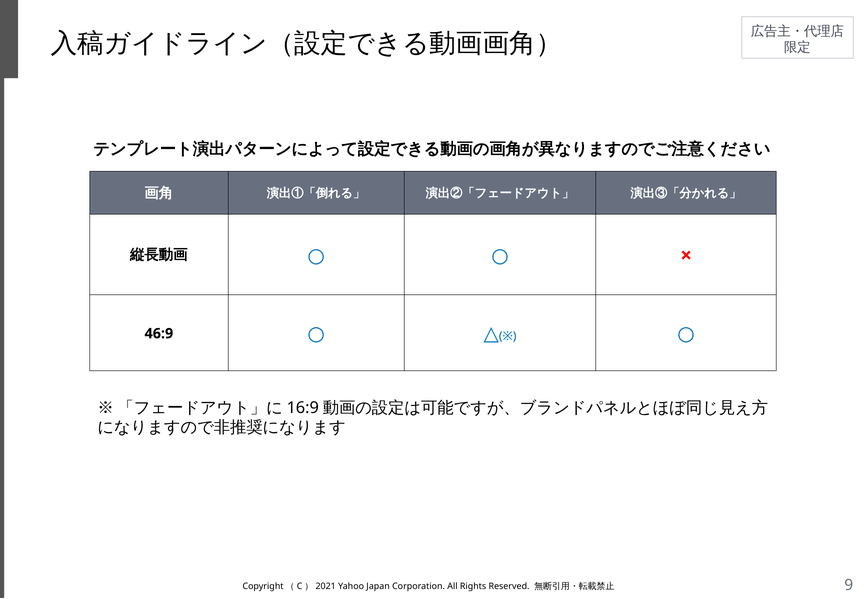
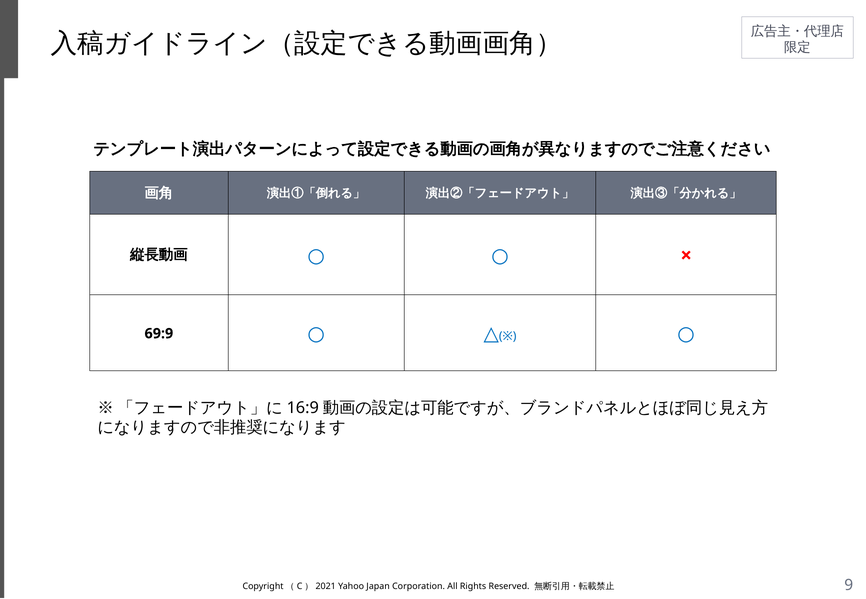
46:9: 46:9 -> 69:9
